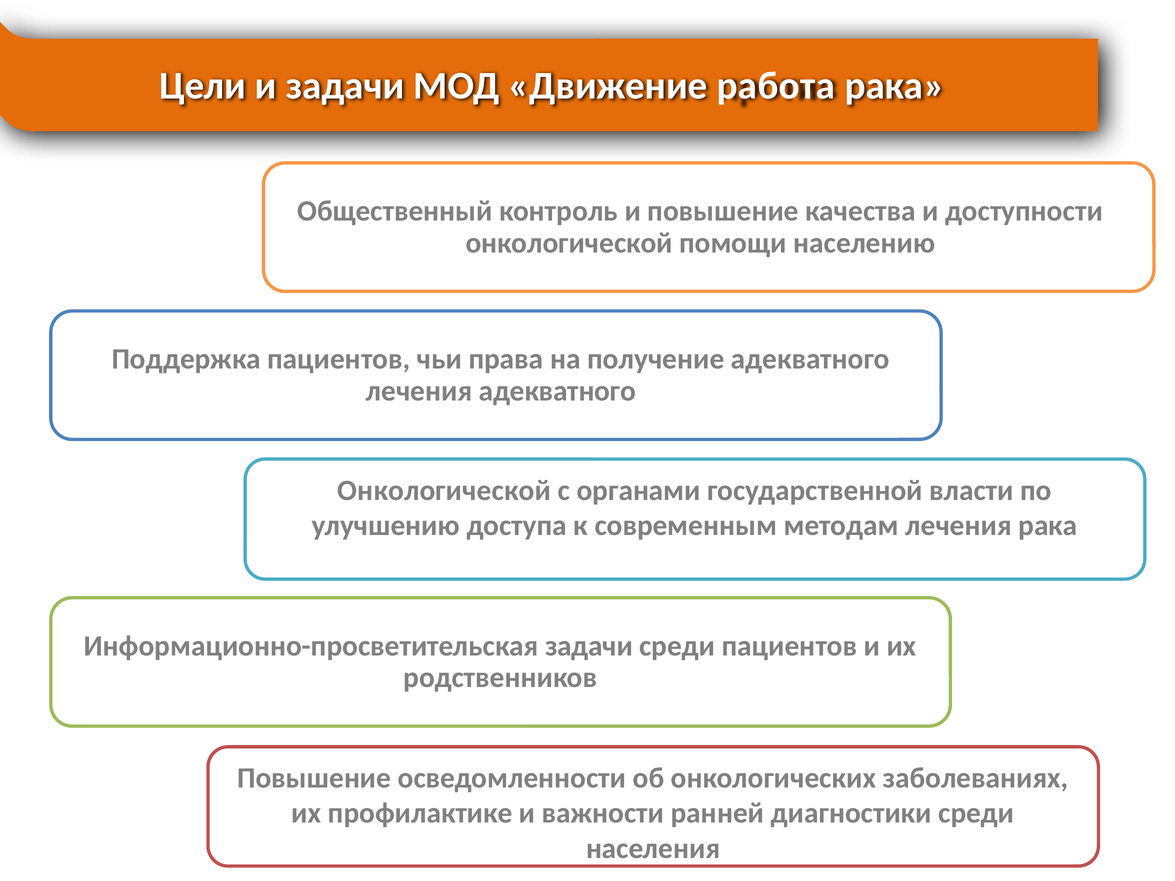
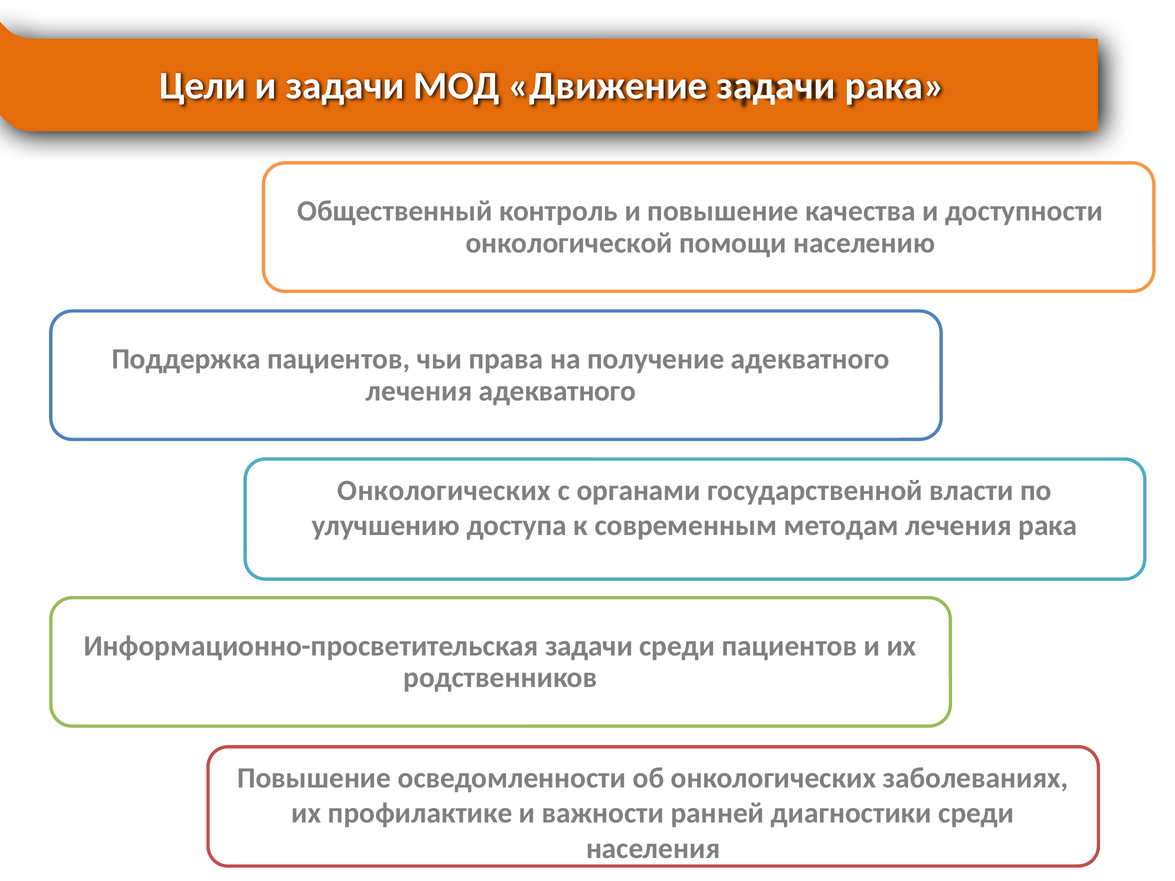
Движение работа: работа -> задачи
Онкологической at (444, 490): Онкологической -> Онкологических
